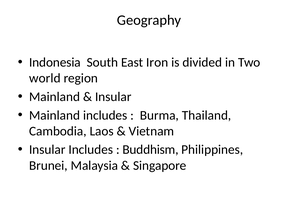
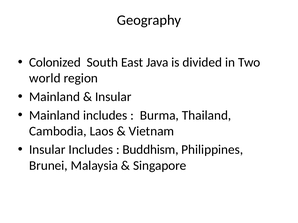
Indonesia: Indonesia -> Colonized
Iron: Iron -> Java
